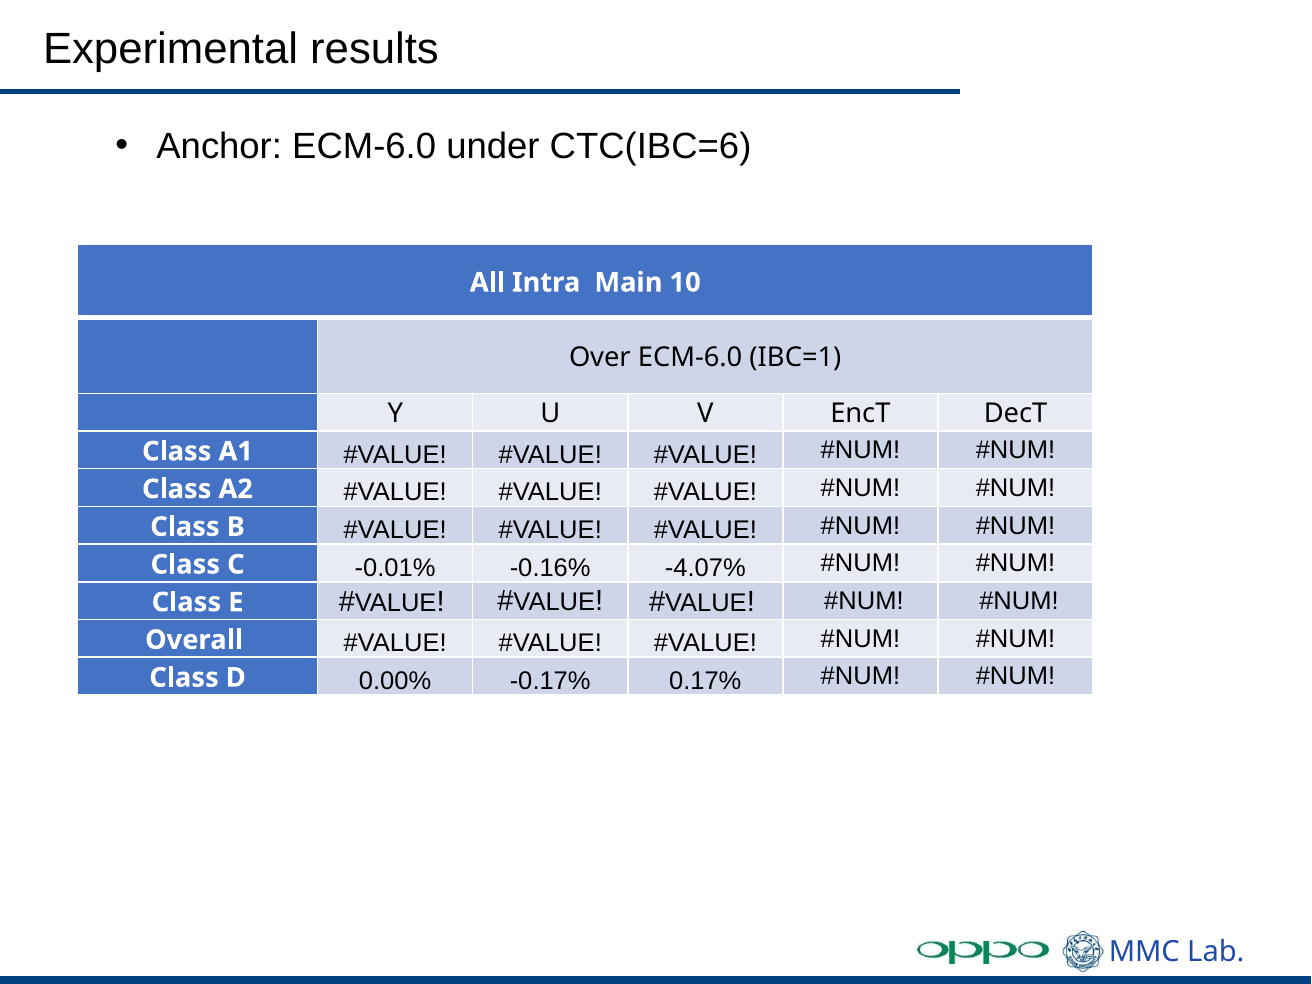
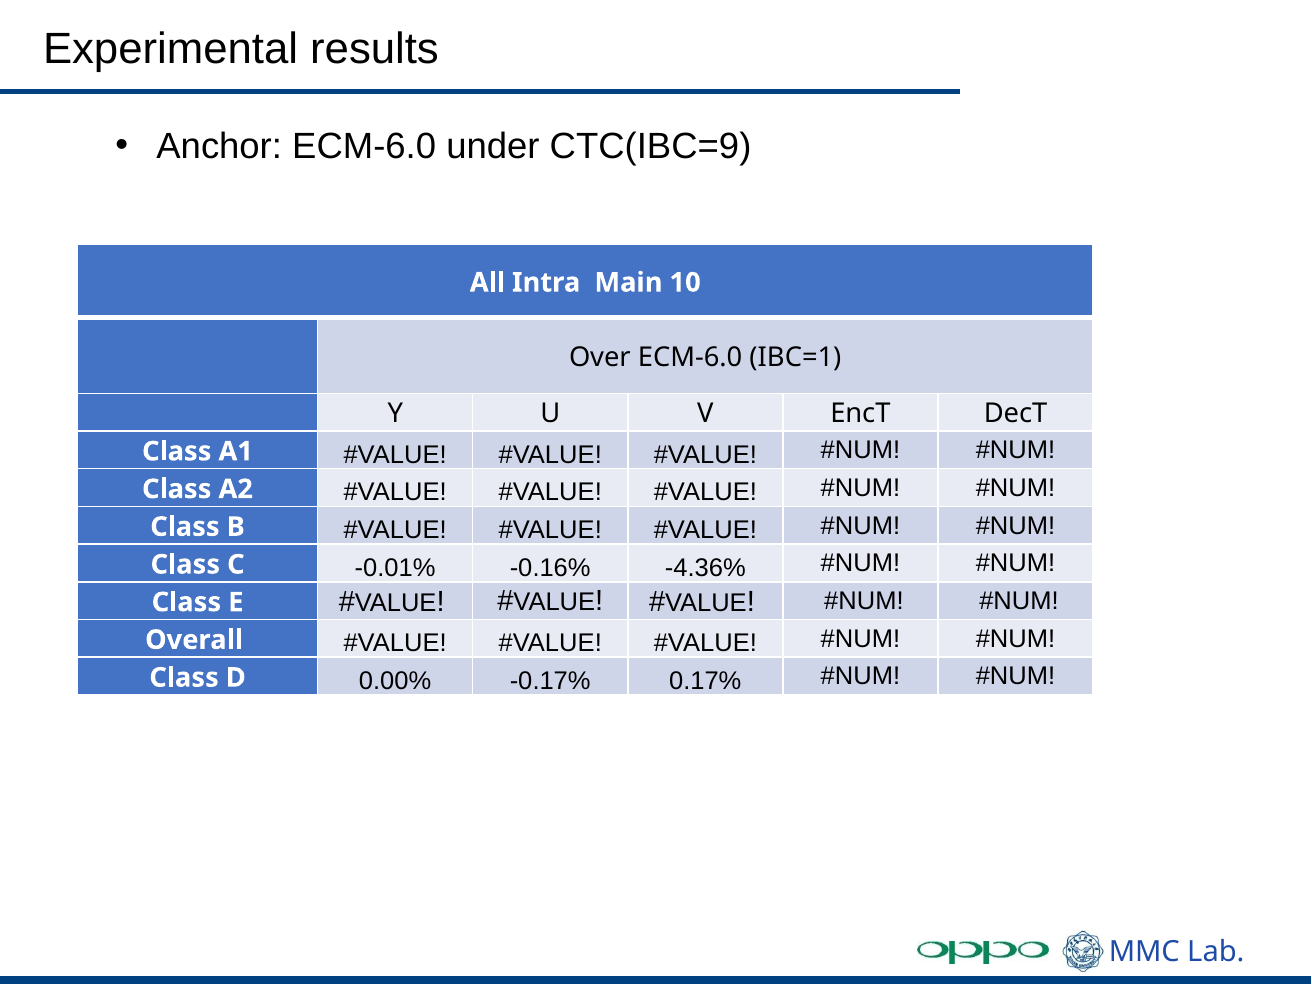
CTC(IBC=6: CTC(IBC=6 -> CTC(IBC=9
-4.07%: -4.07% -> -4.36%
